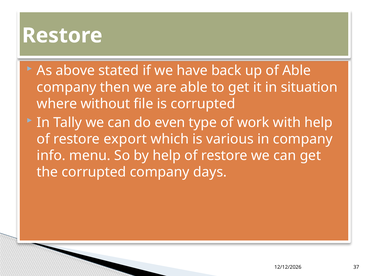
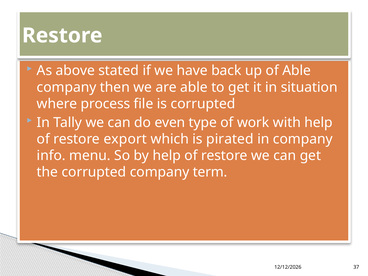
without: without -> process
various: various -> pirated
days: days -> term
